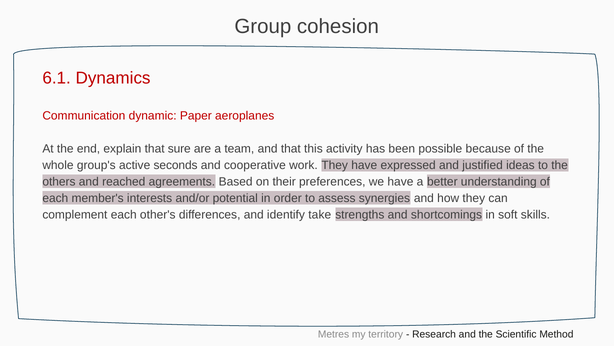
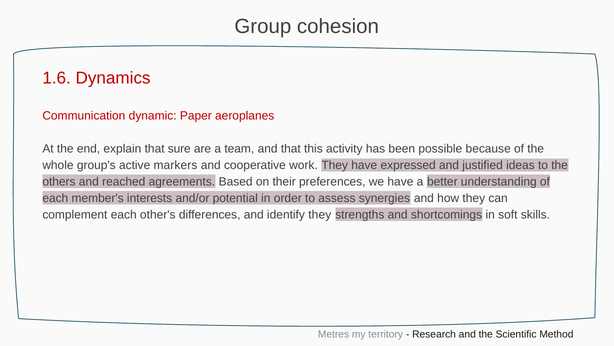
6.1: 6.1 -> 1.6
seconds: seconds -> markers
identify take: take -> they
